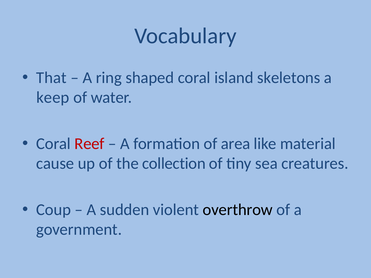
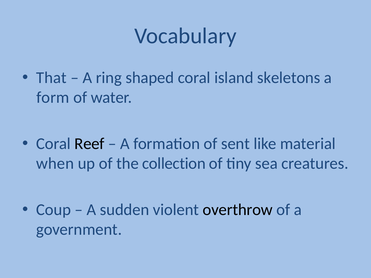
keep: keep -> form
Reef colour: red -> black
area: area -> sent
cause: cause -> when
